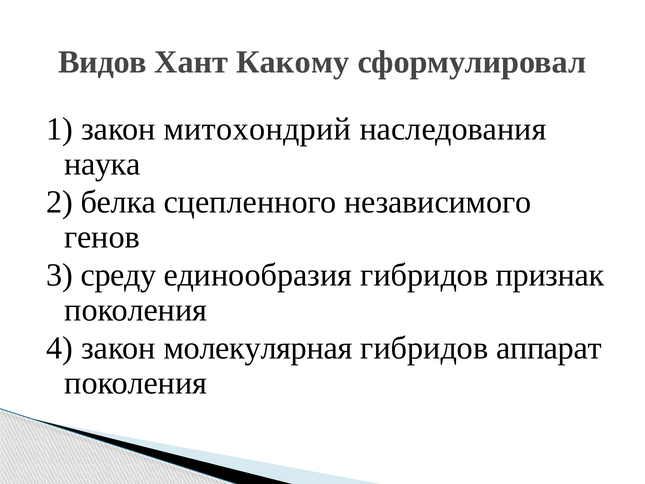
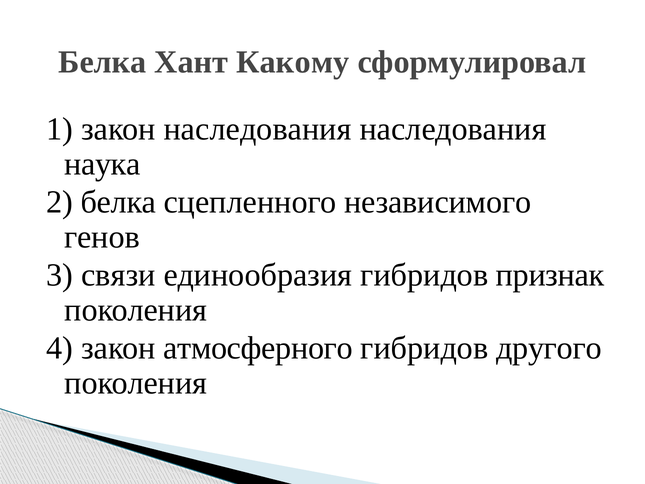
Видов at (102, 62): Видов -> Белка
закон митохондрий: митохондрий -> наследования
среду: среду -> связи
молекулярная: молекулярная -> атмосферного
аппарат: аппарат -> другого
